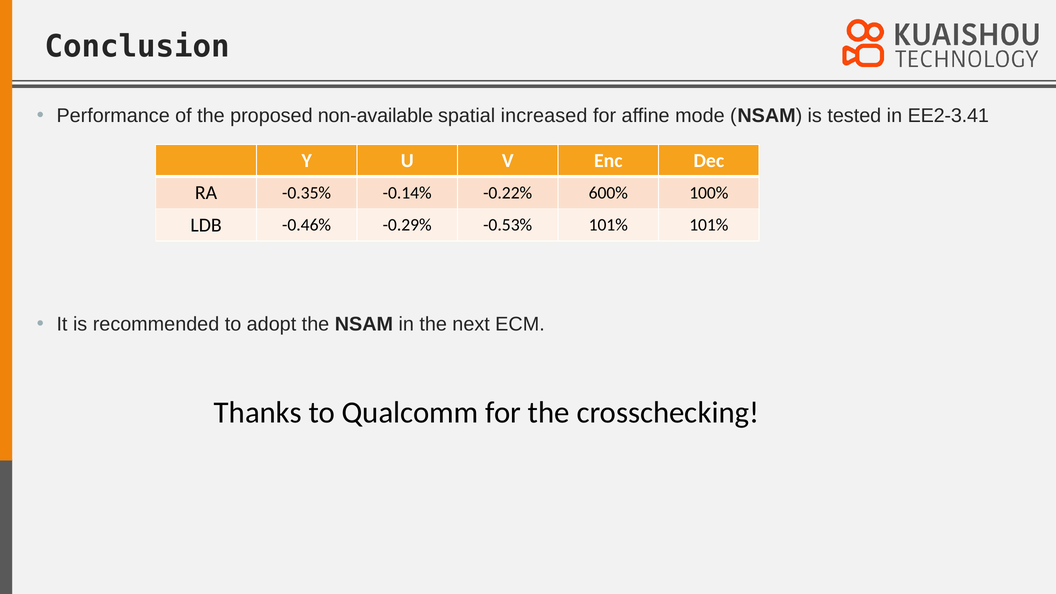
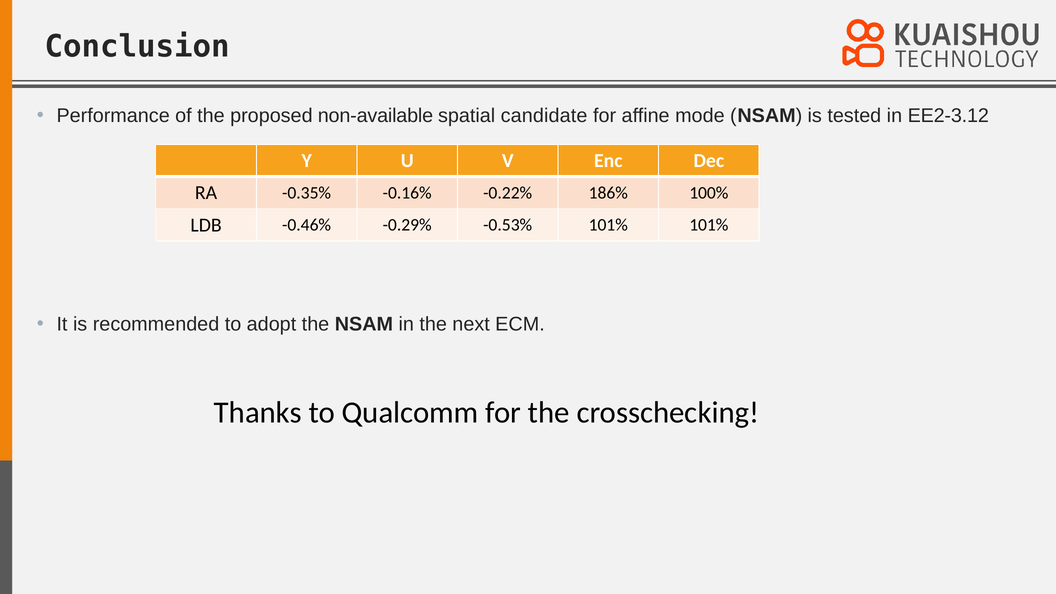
increased: increased -> candidate
EE2-3.41: EE2-3.41 -> EE2-3.12
-0.14%: -0.14% -> -0.16%
600%: 600% -> 186%
